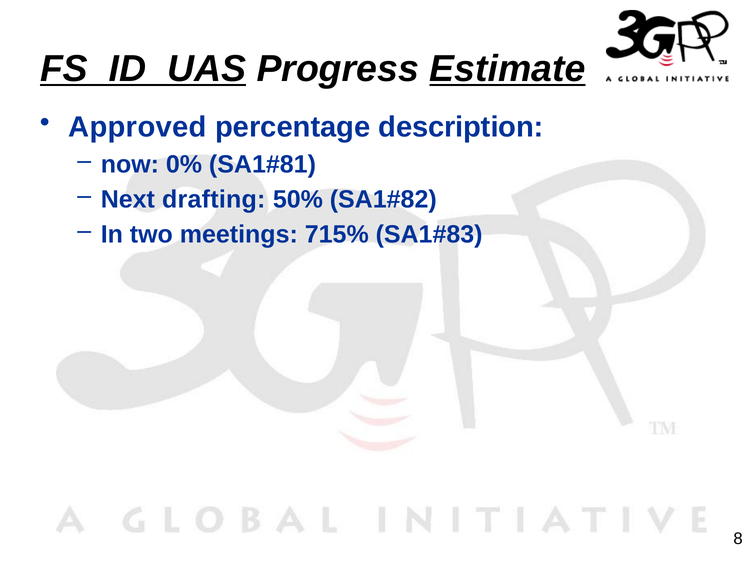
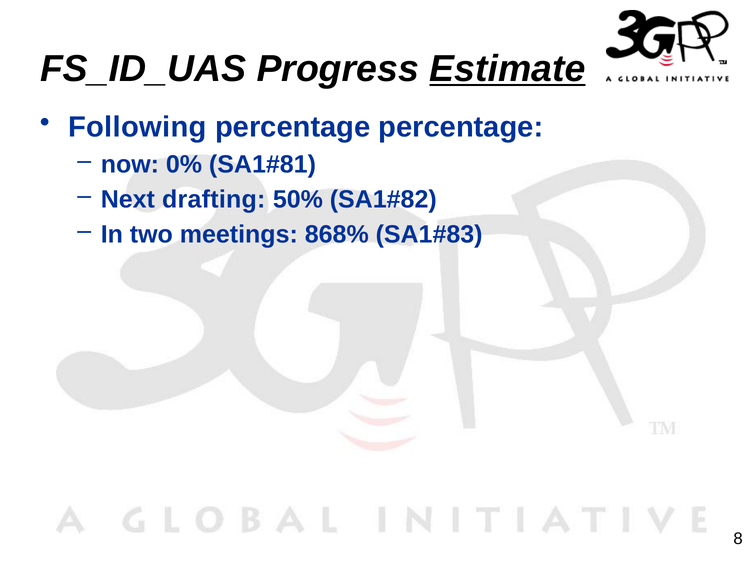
FS_ID_UAS underline: present -> none
Approved: Approved -> Following
percentage description: description -> percentage
715%: 715% -> 868%
